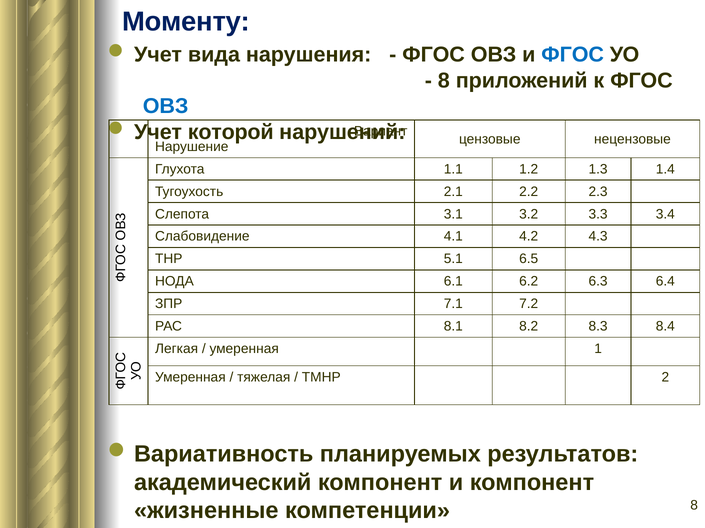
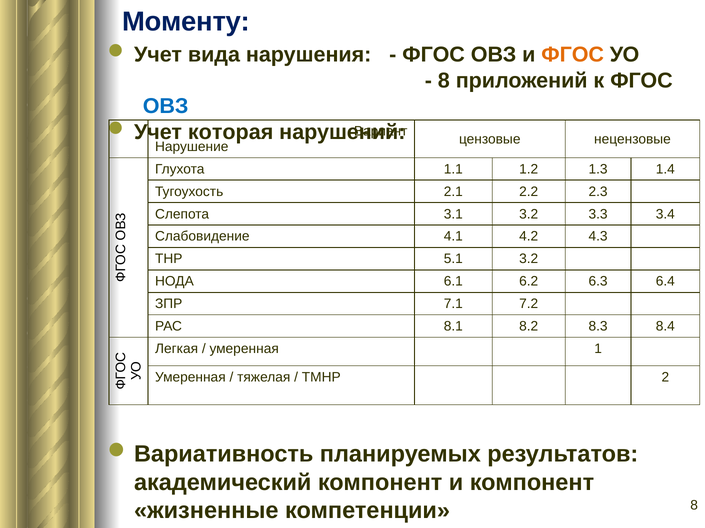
ФГОС at (573, 55) colour: blue -> orange
которой: которой -> которая
5.1 6.5: 6.5 -> 3.2
